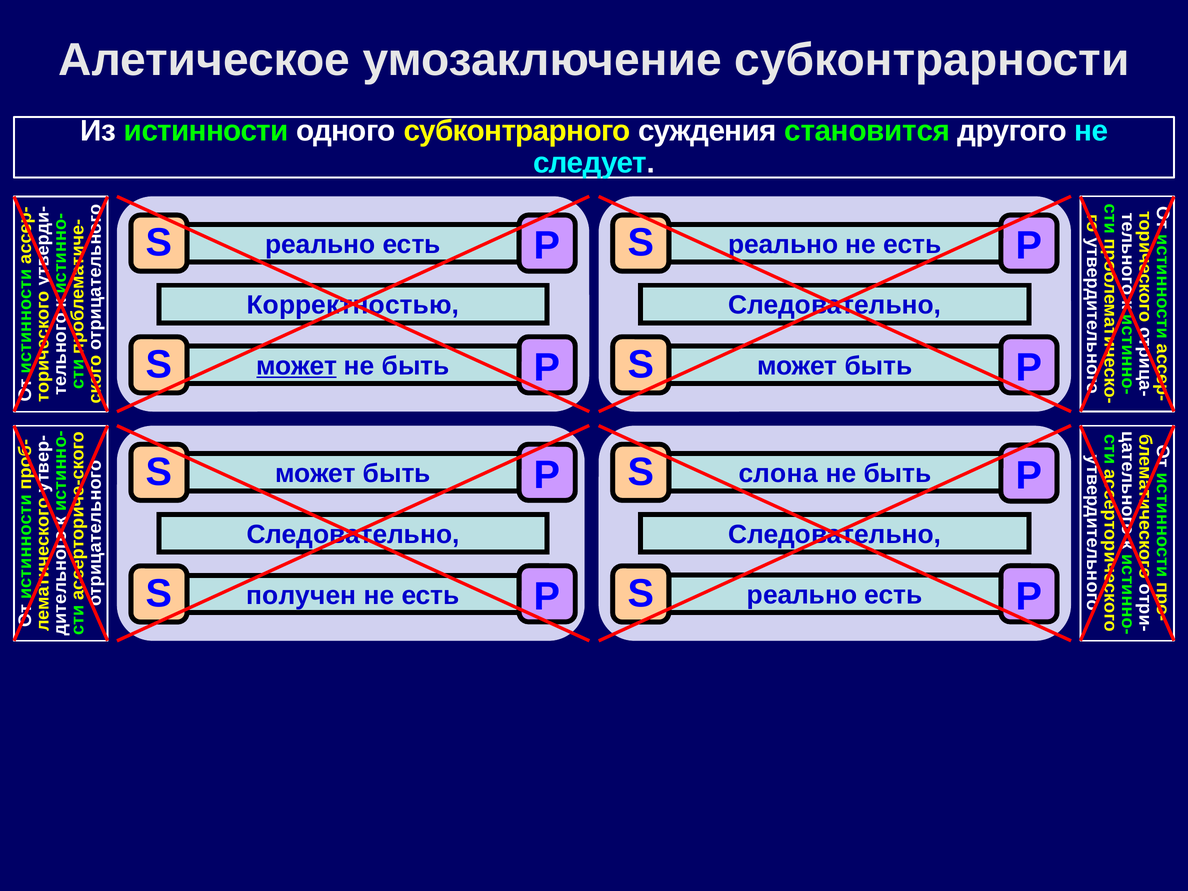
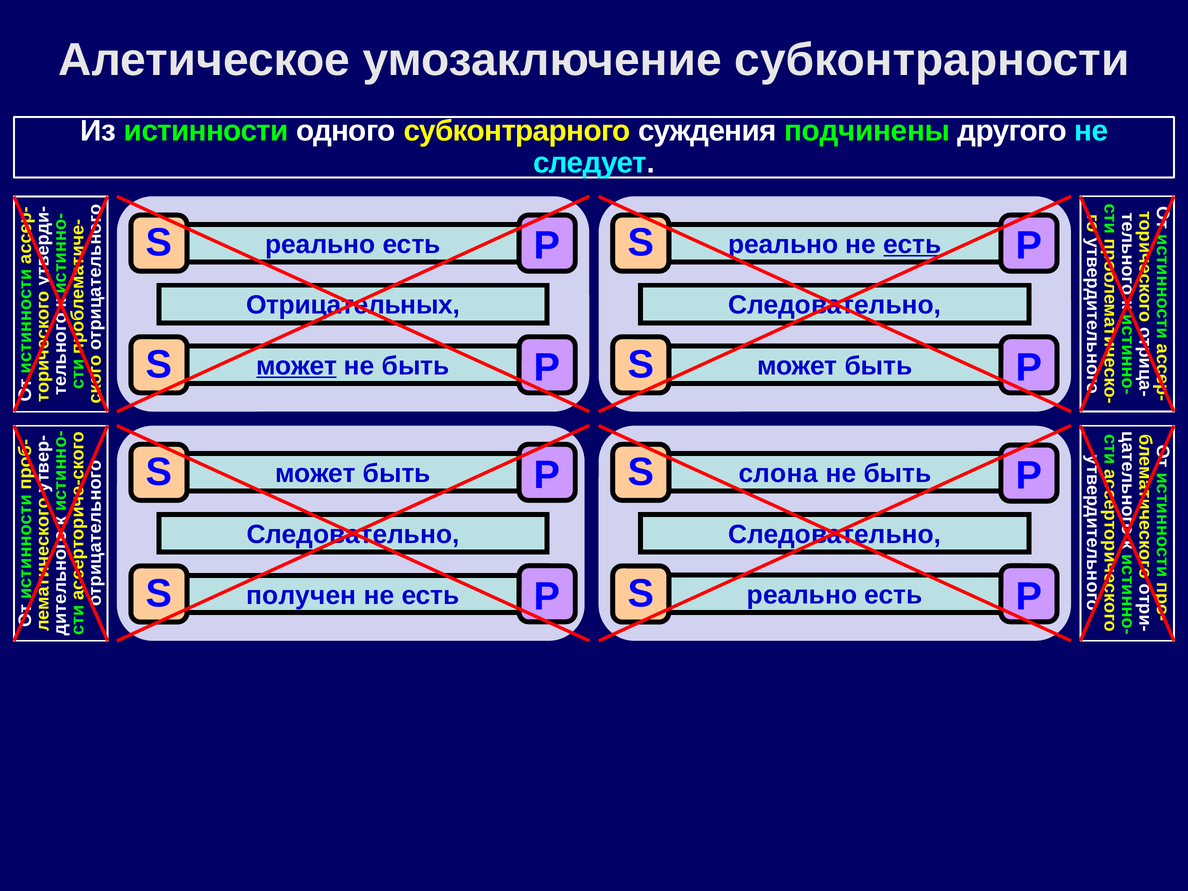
становится: становится -> подчинены
есть at (912, 245) underline: none -> present
Корректностью: Корректностью -> Отрицательных
